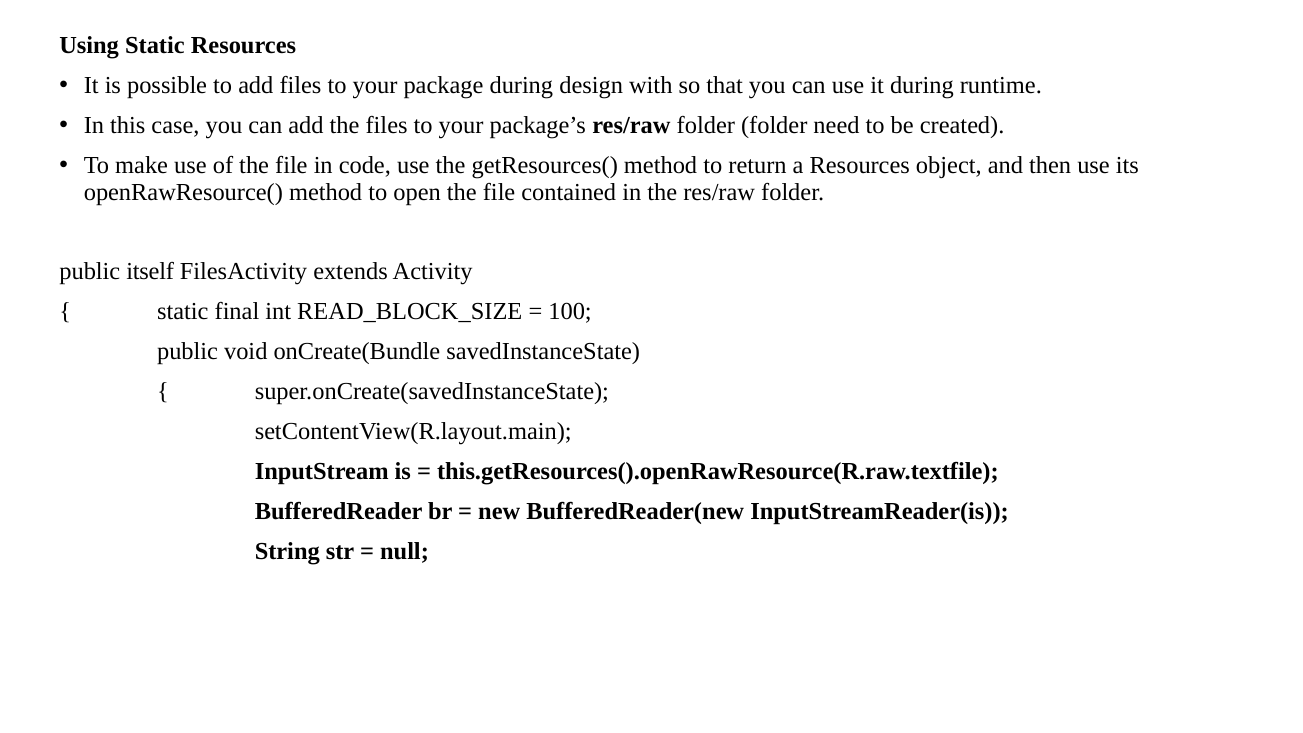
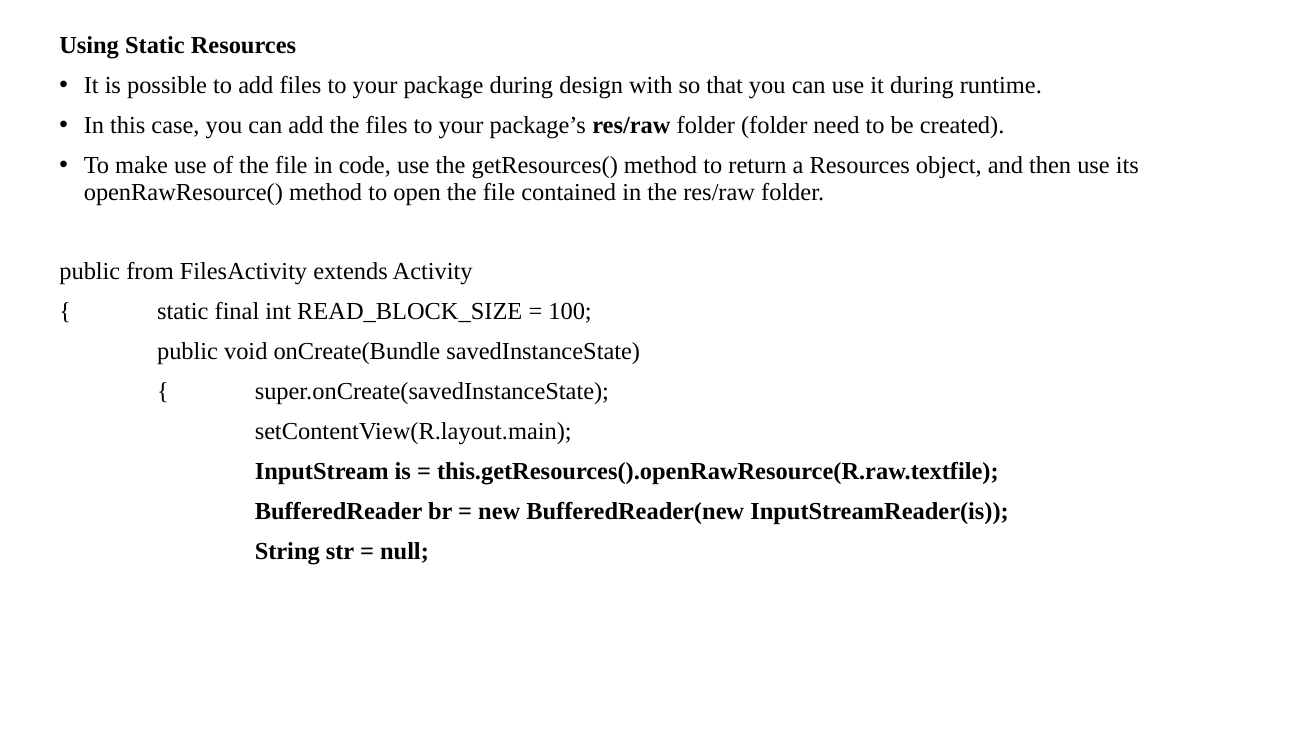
itself: itself -> from
